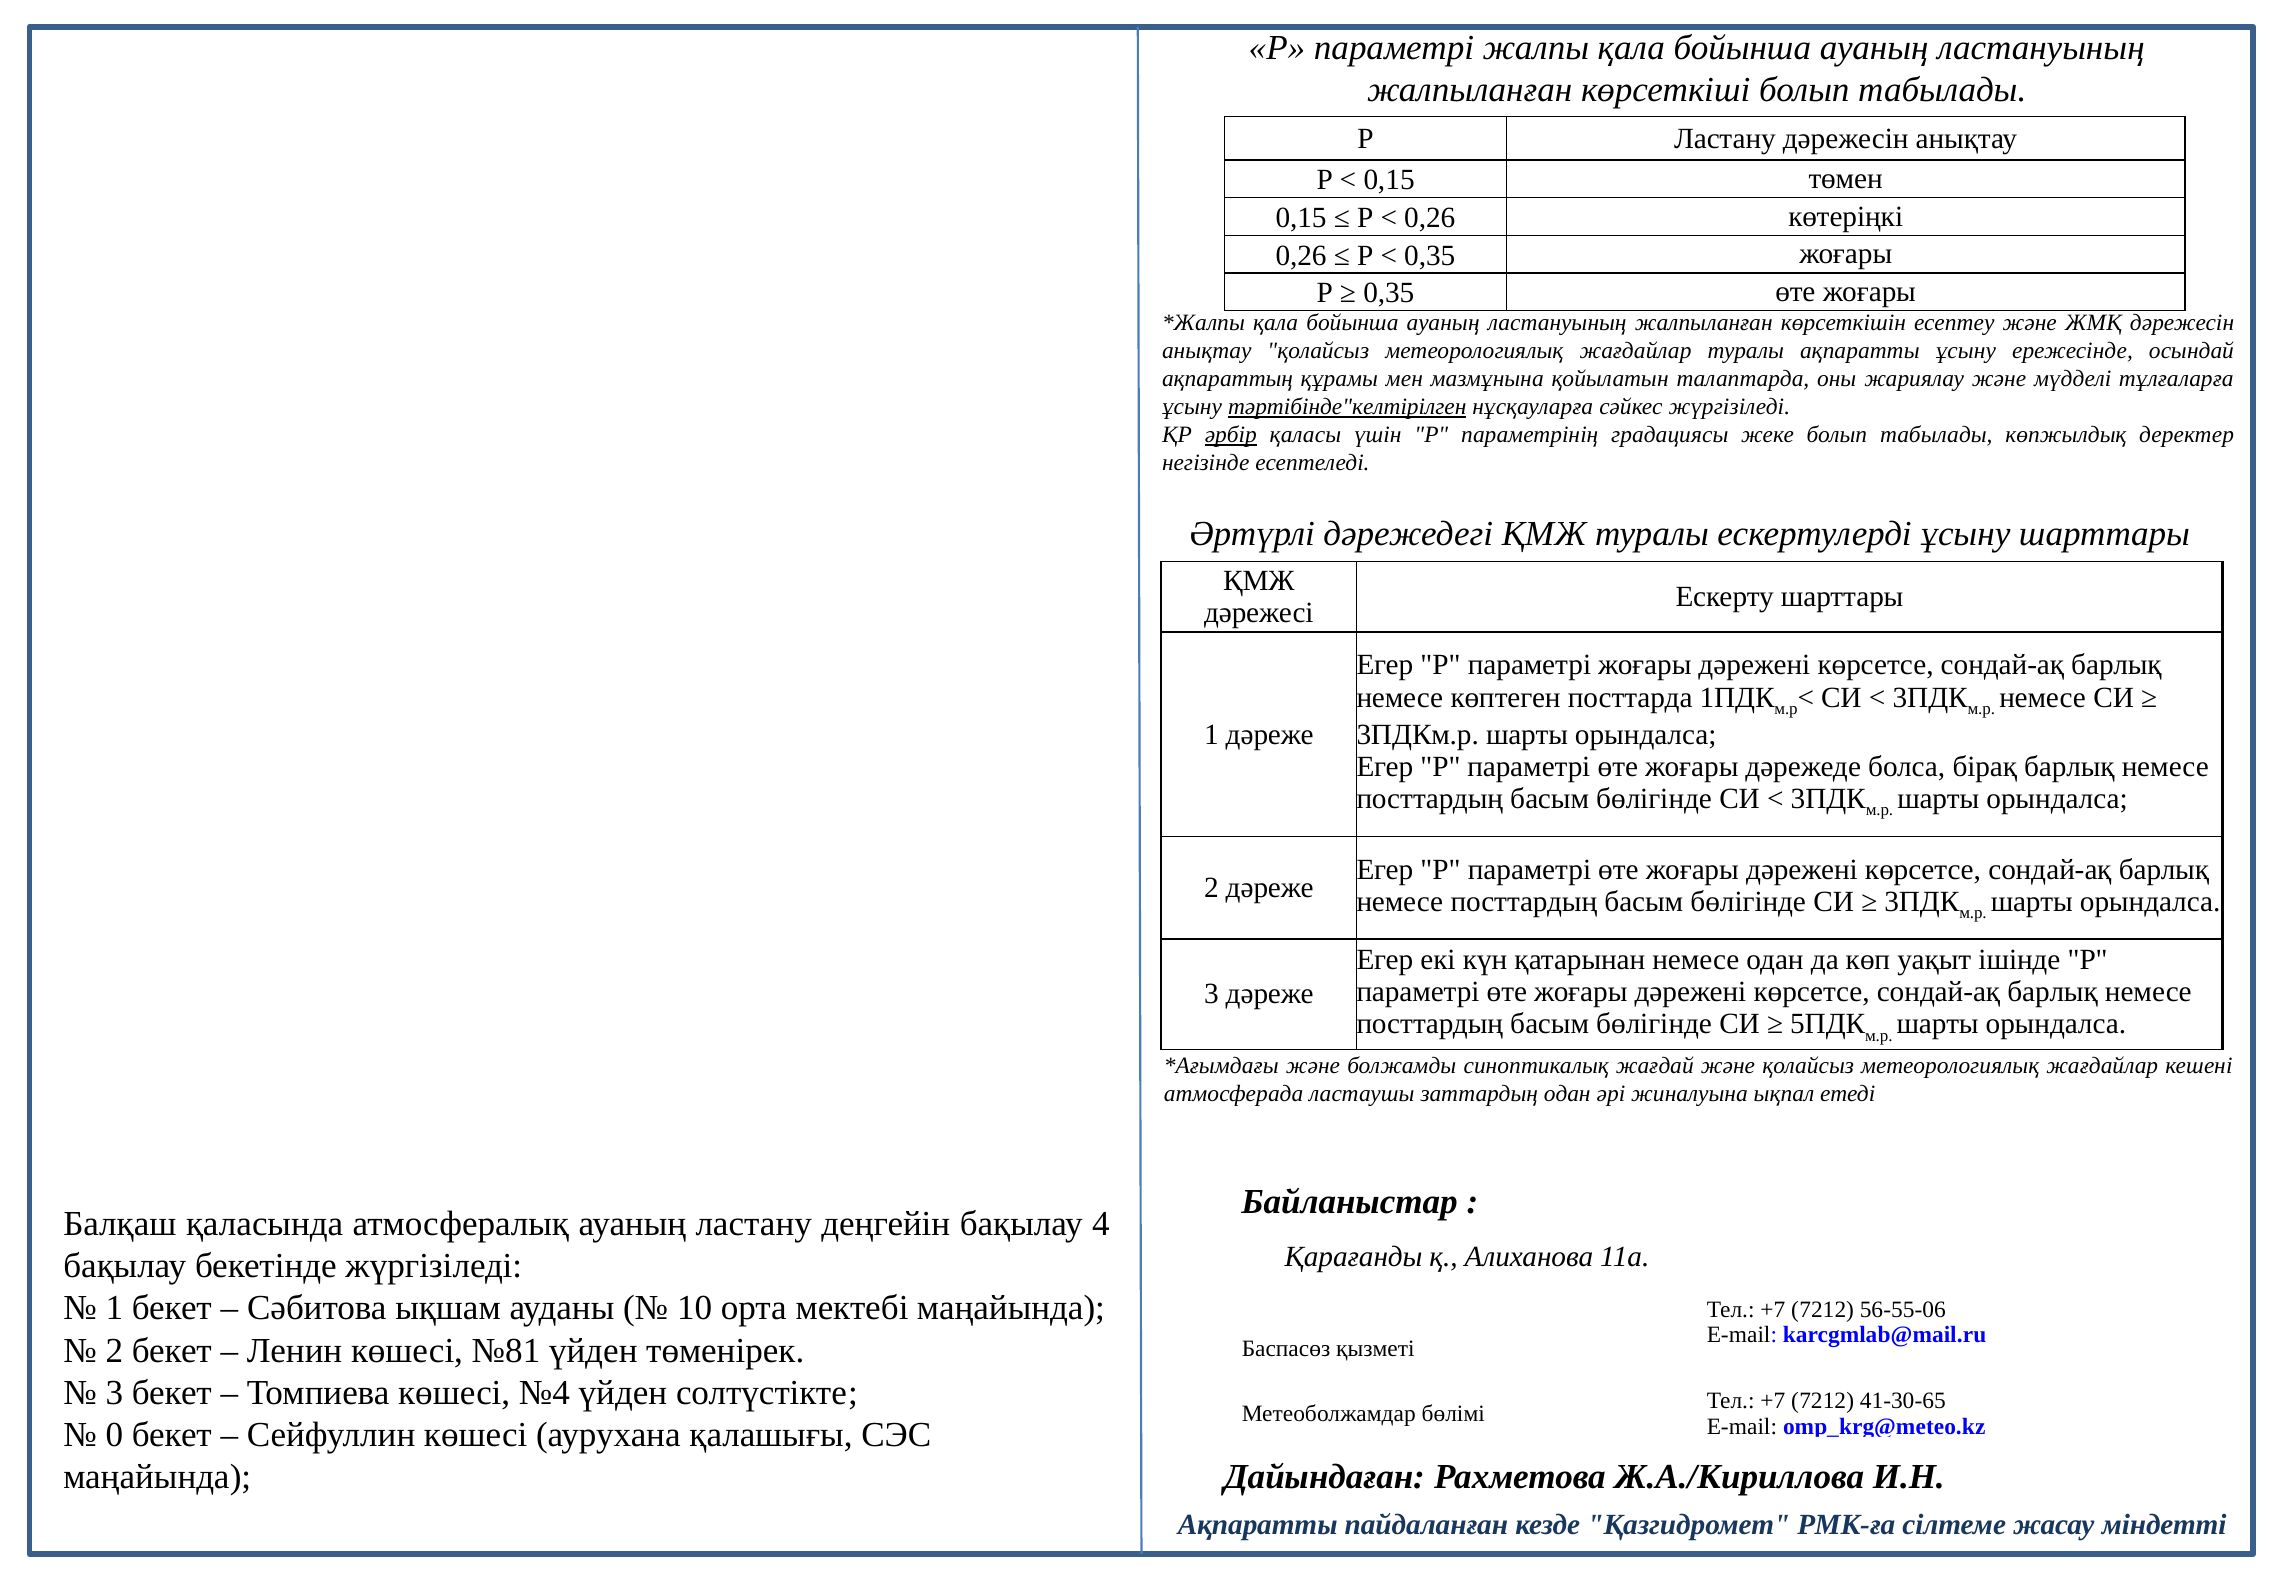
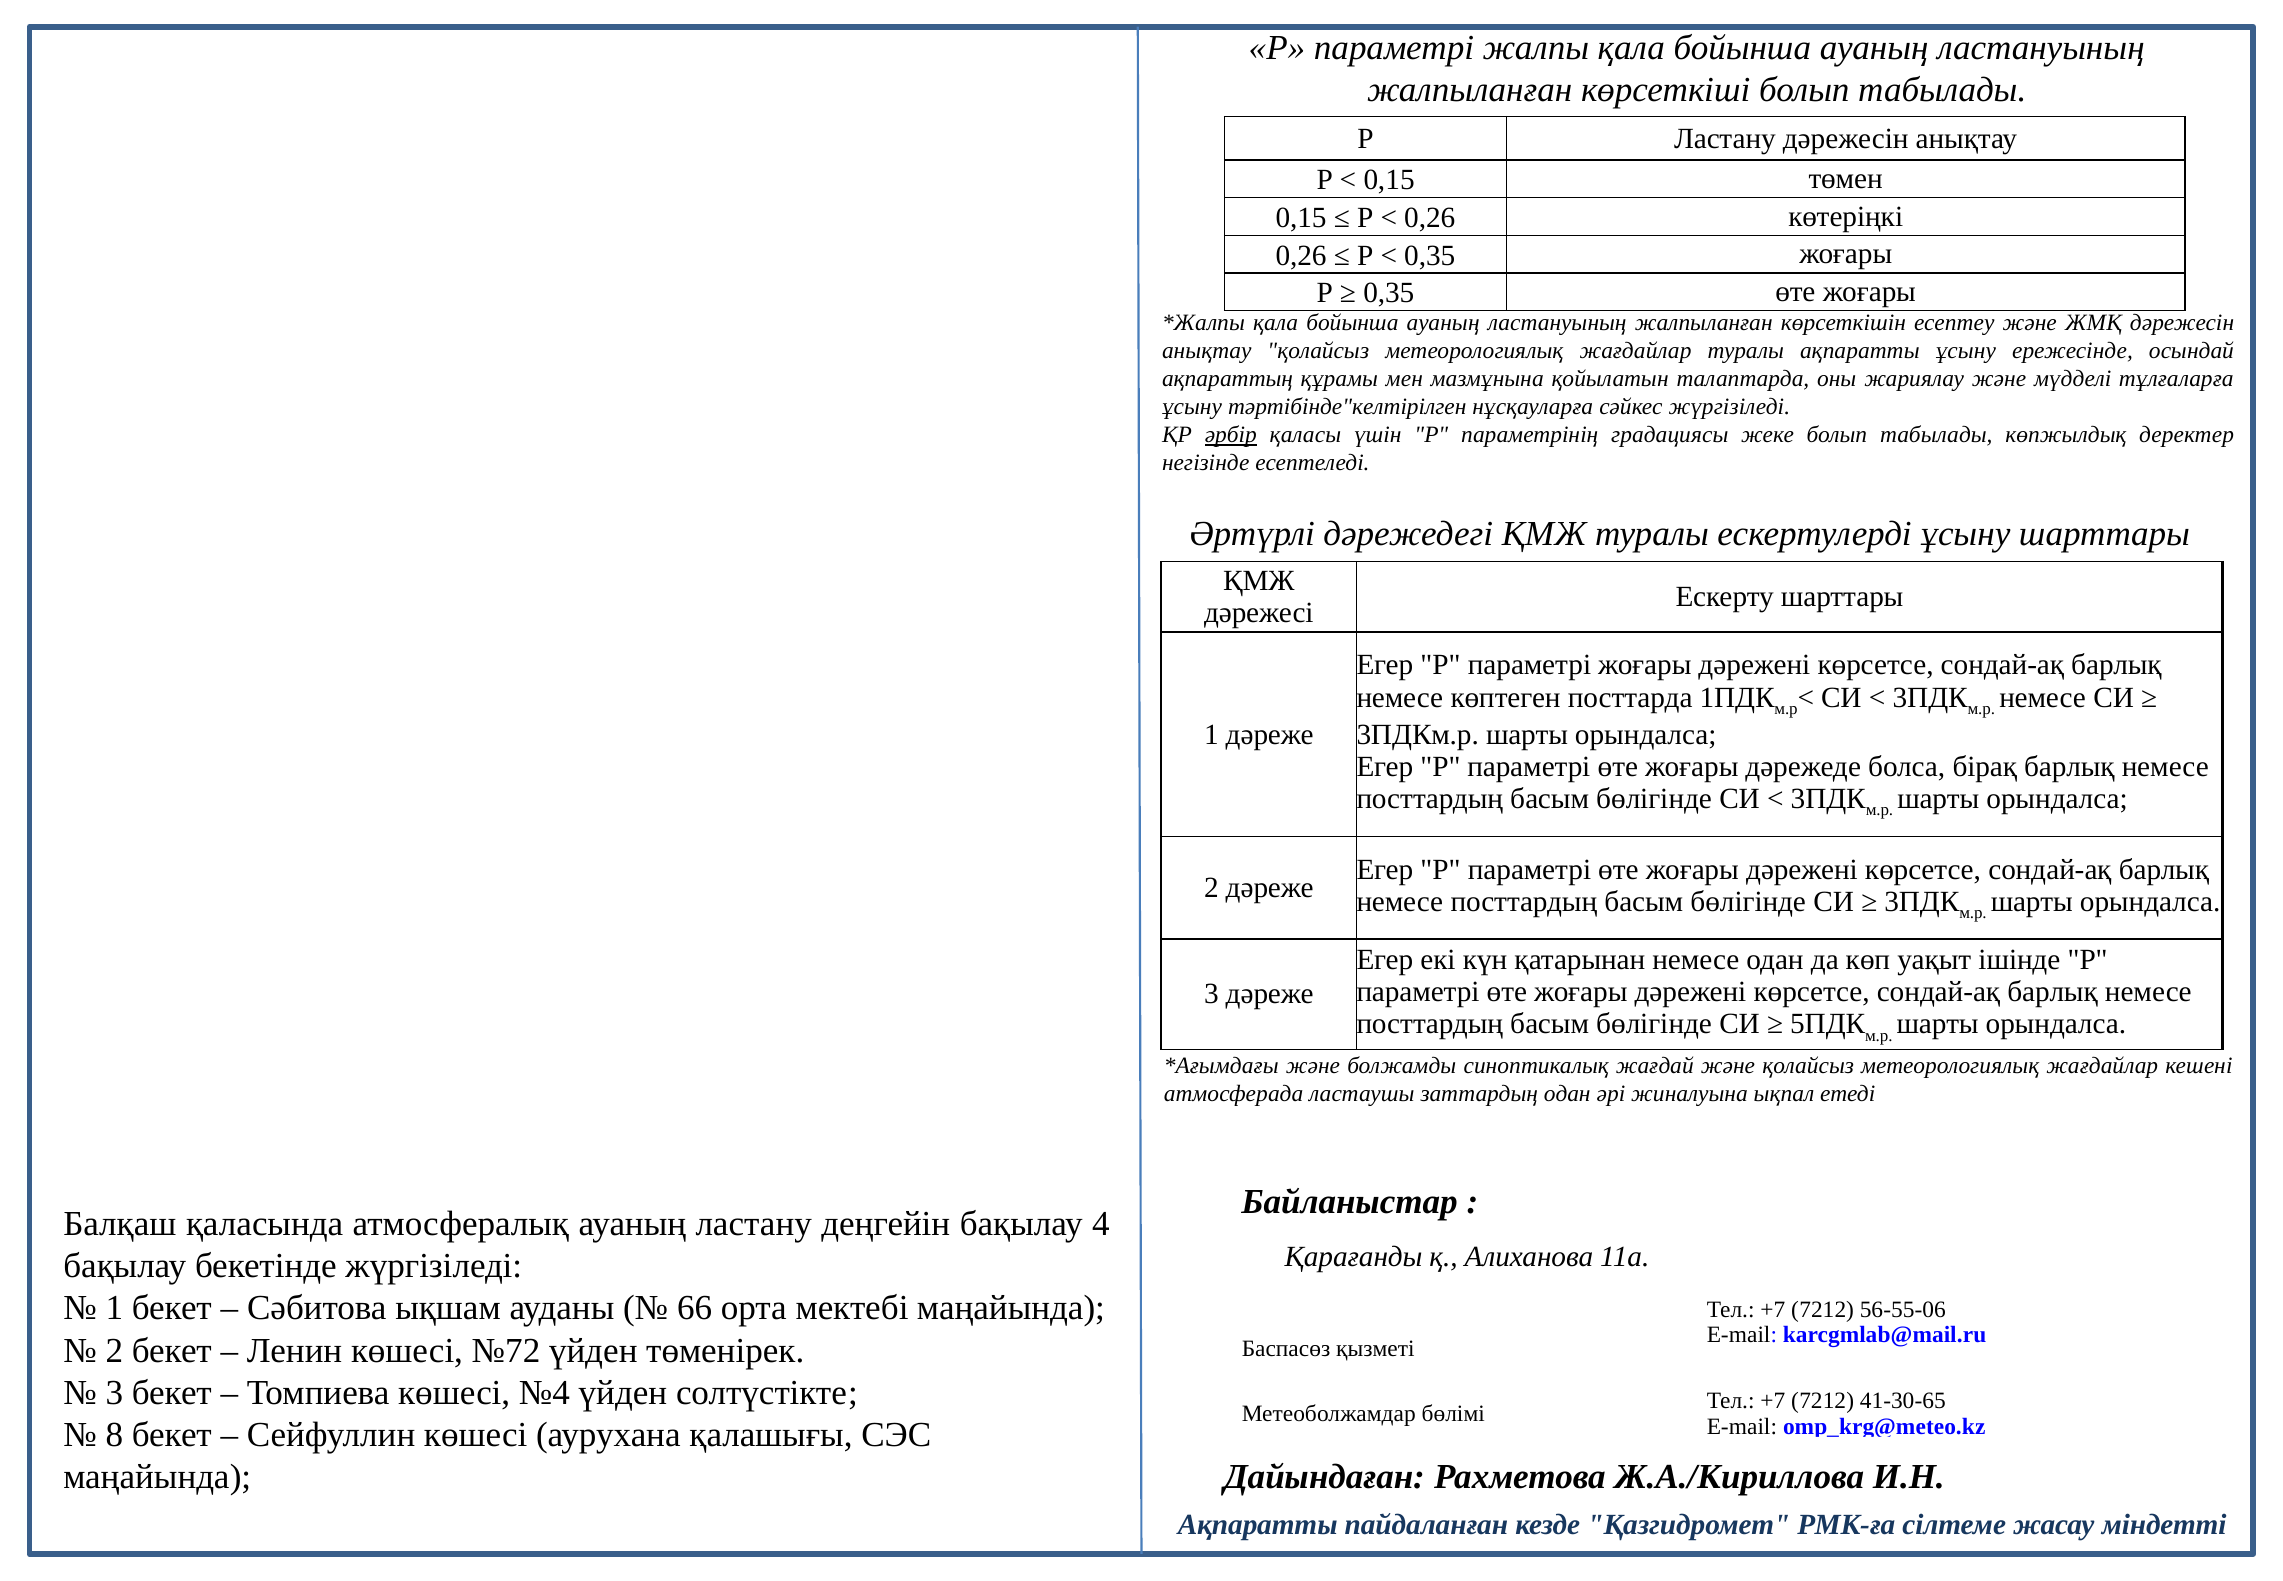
тәртібінде"келтірілген underline: present -> none
10: 10 -> 66
№81: №81 -> №72
0: 0 -> 8
